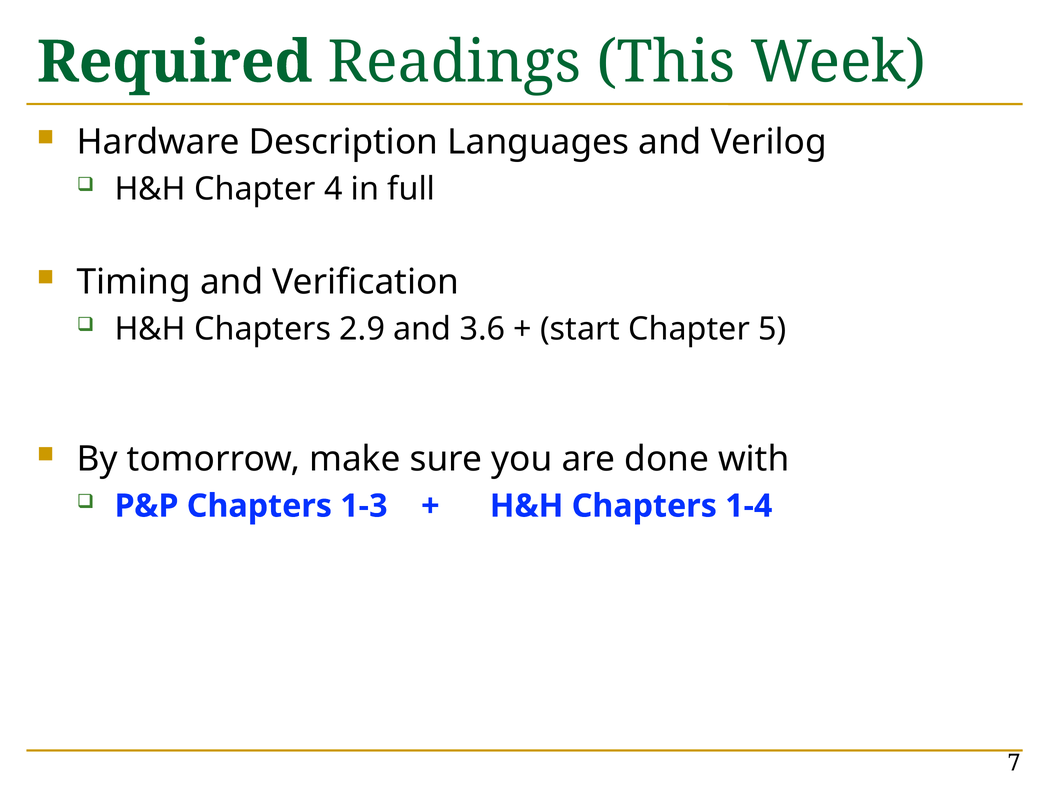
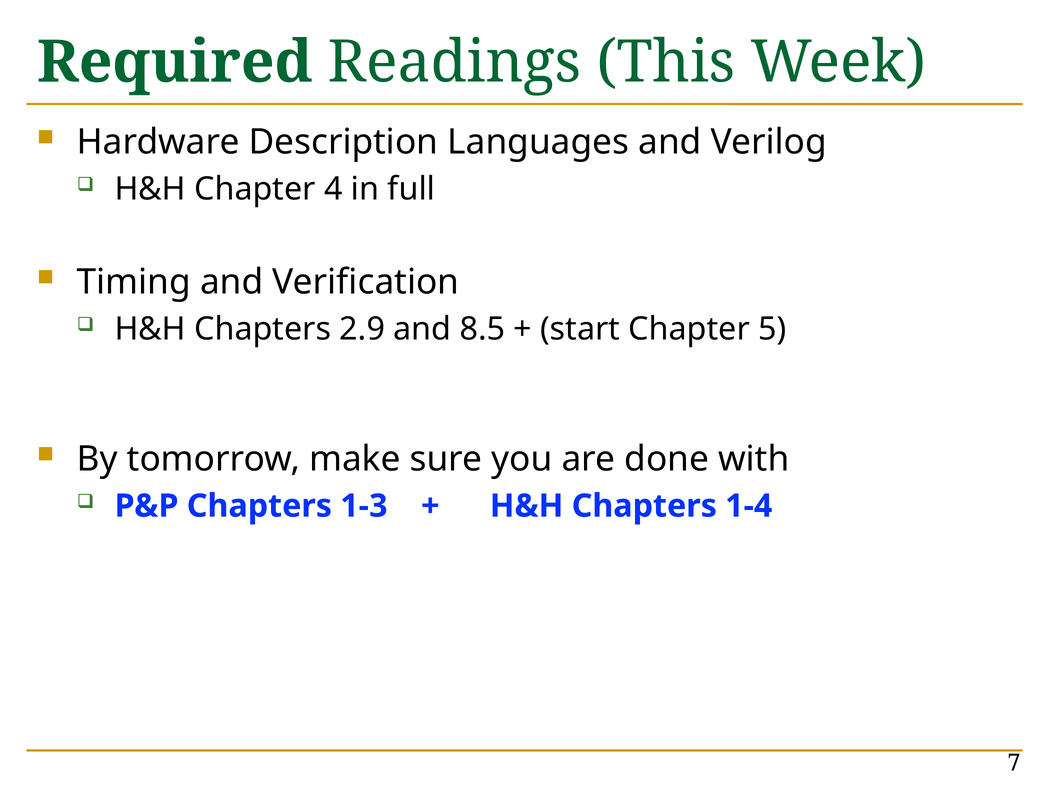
3.6: 3.6 -> 8.5
